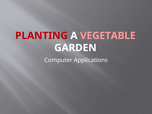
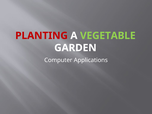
VEGETABLE colour: pink -> light green
